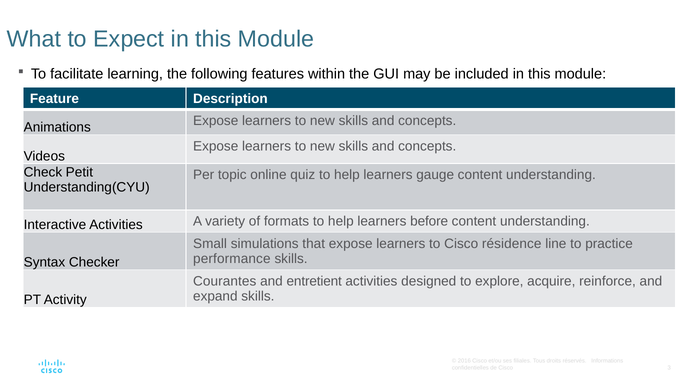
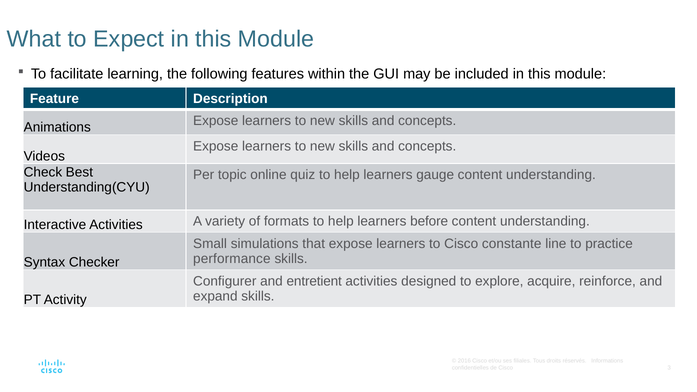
Petit: Petit -> Best
résidence: résidence -> constante
Courantes: Courantes -> Configurer
